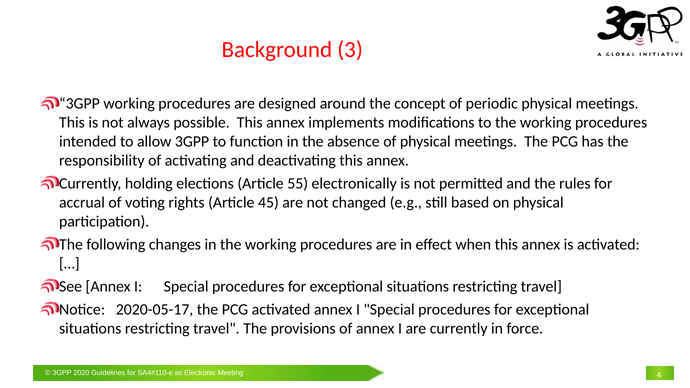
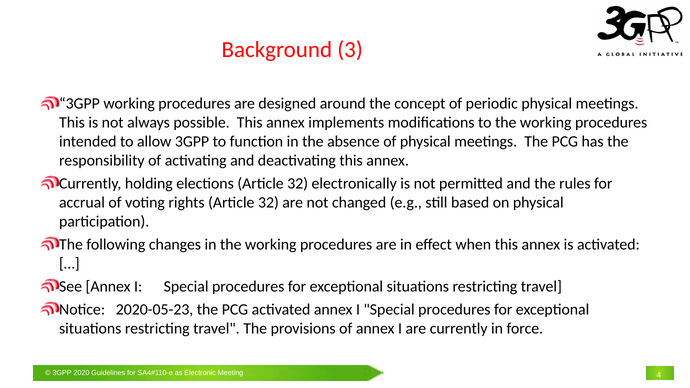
elections Article 55: 55 -> 32
rights Article 45: 45 -> 32
2020-05-17: 2020-05-17 -> 2020-05-23
